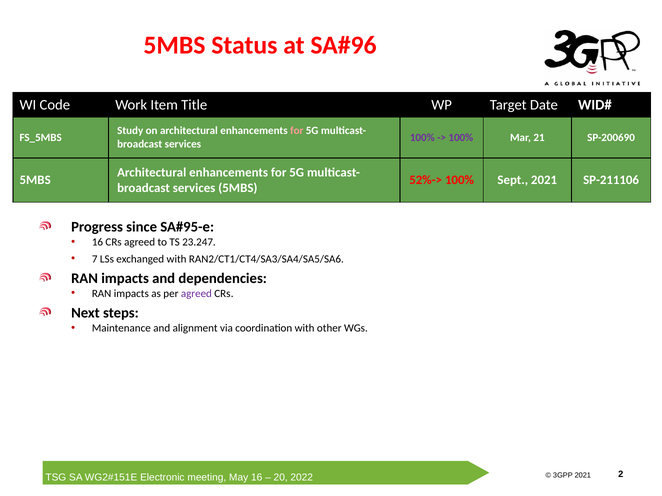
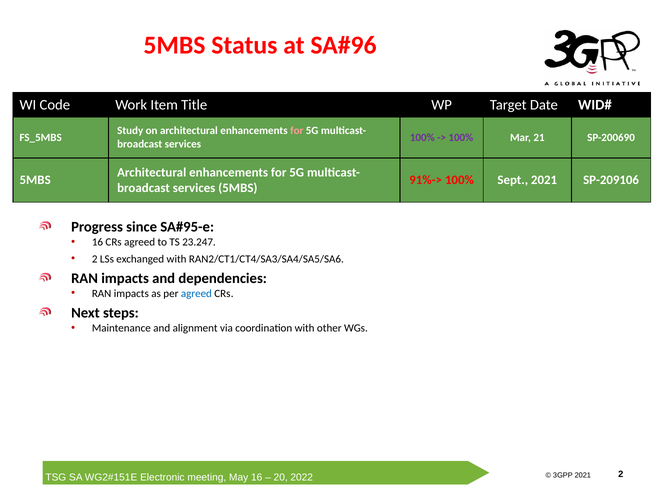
52%->: 52%-> -> 91%->
SP-211106: SP-211106 -> SP-209106
7 at (95, 259): 7 -> 2
agreed at (196, 294) colour: purple -> blue
